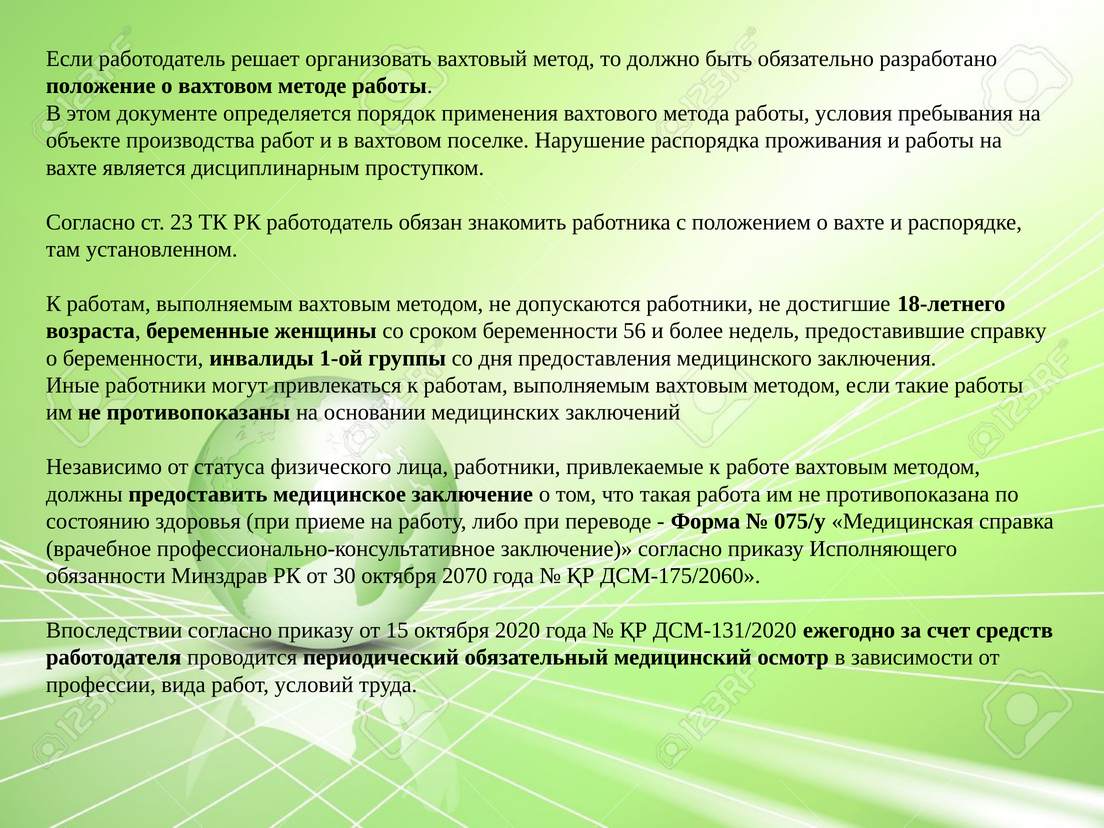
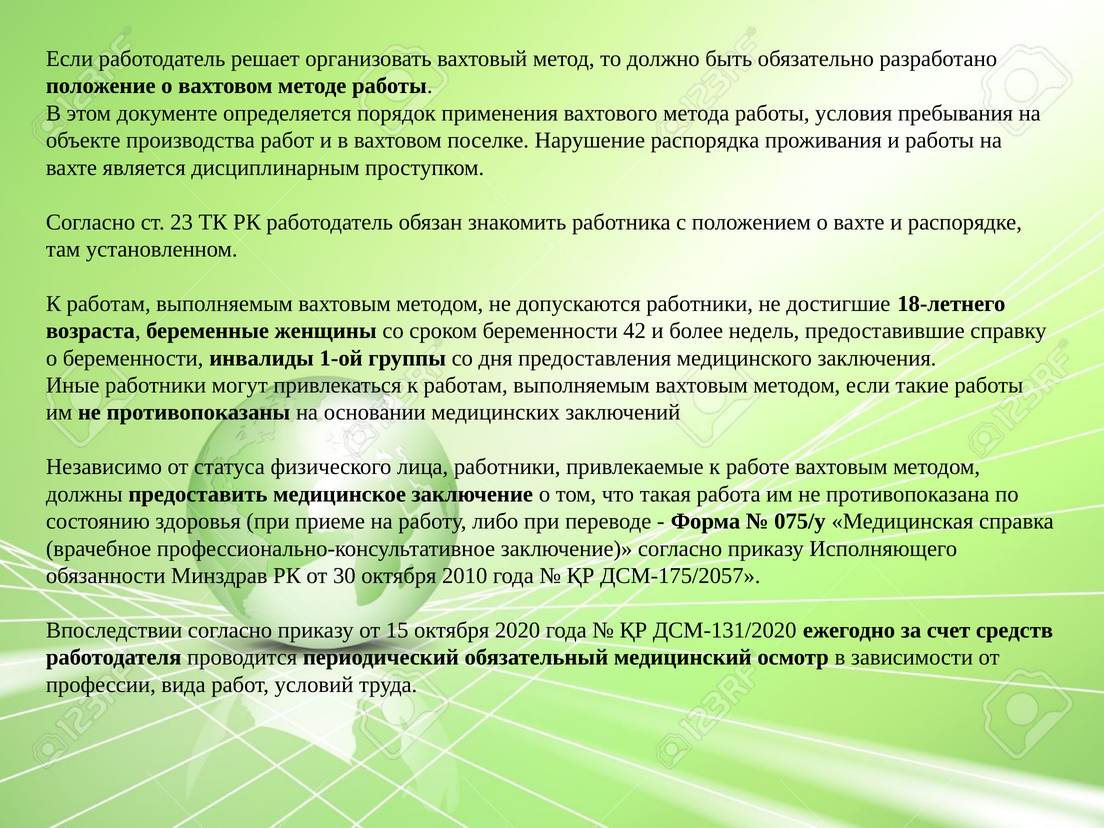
56: 56 -> 42
2070: 2070 -> 2010
ДСМ-175/2060: ДСМ-175/2060 -> ДСМ-175/2057
